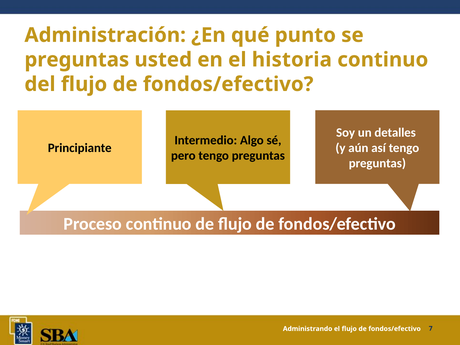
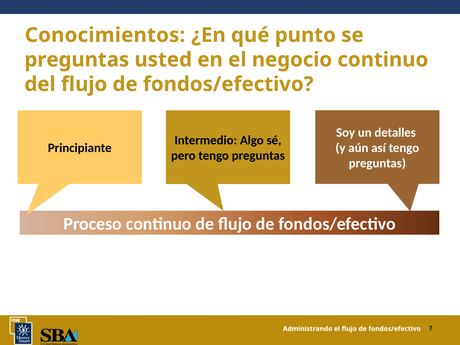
Administración: Administración -> Conocimientos
historia: historia -> negocio
